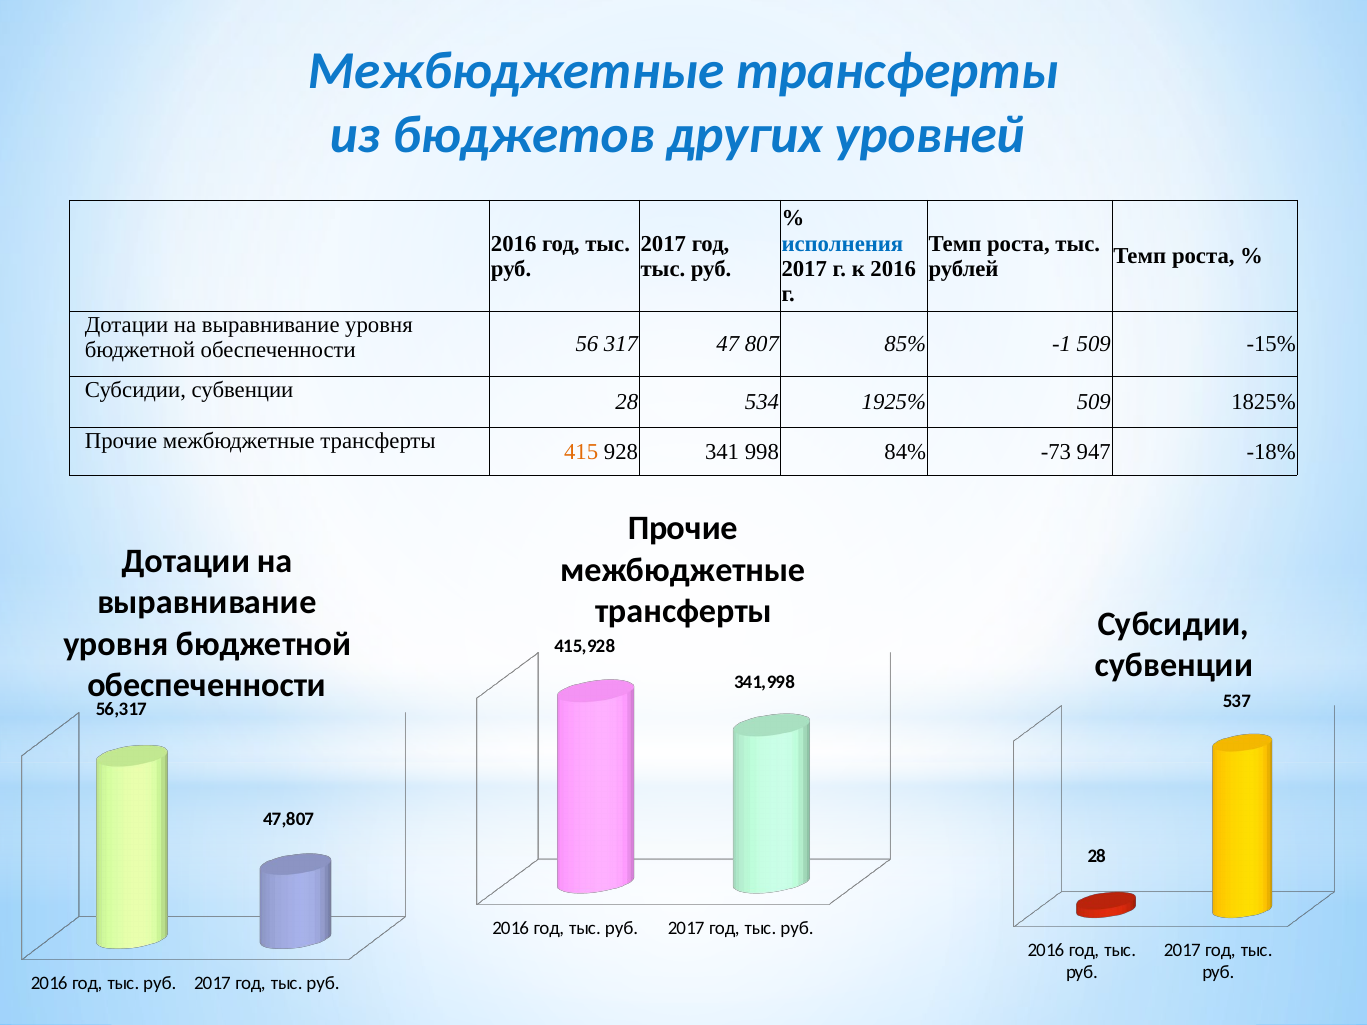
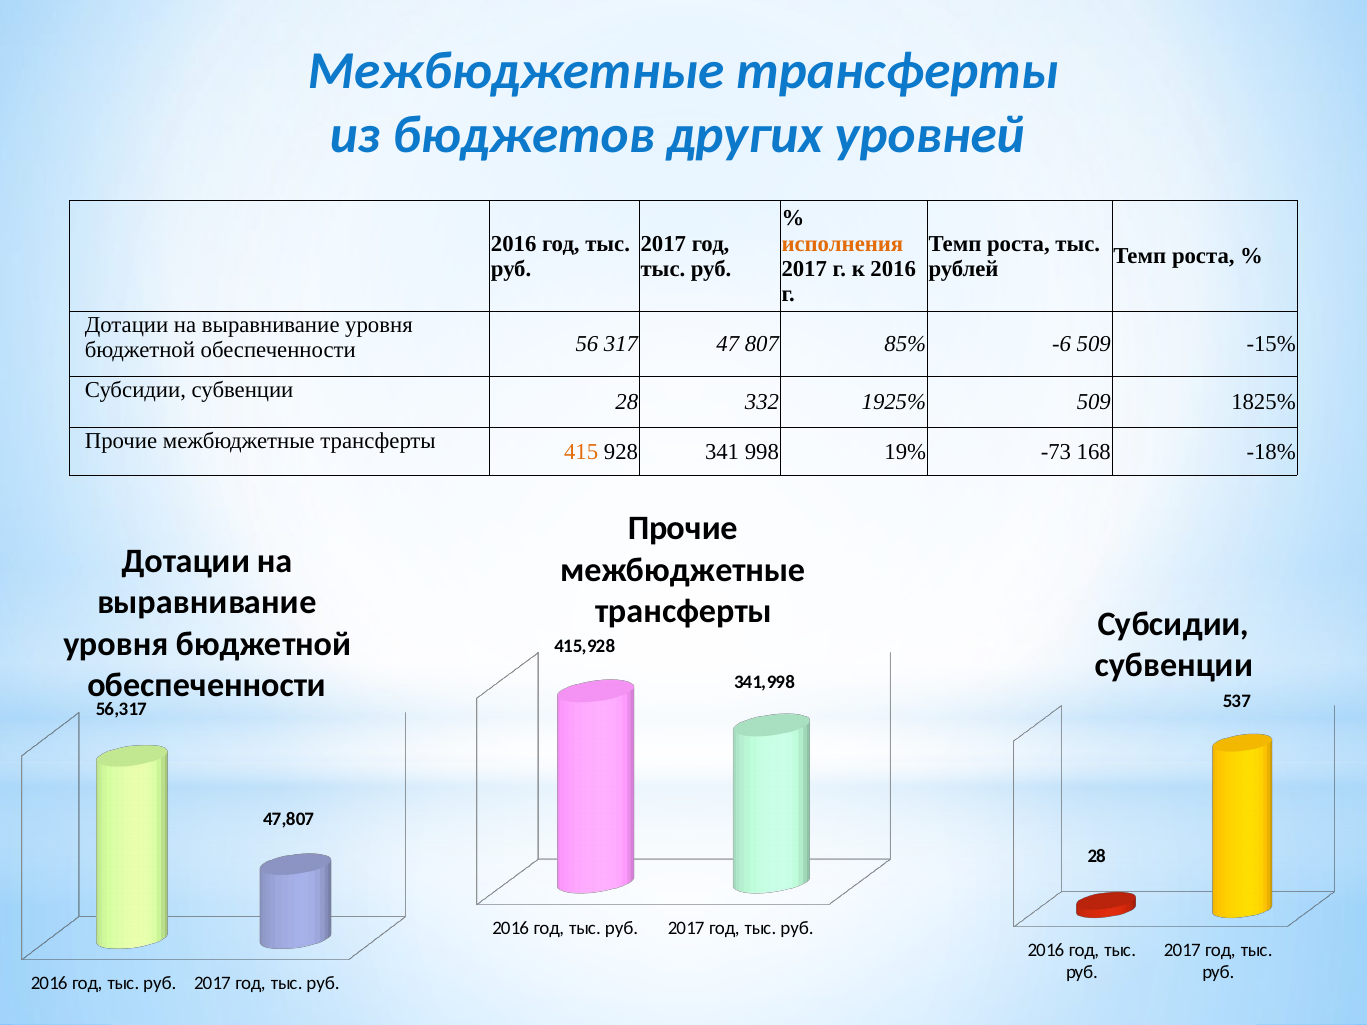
исполнения colour: blue -> orange
-1: -1 -> -6
534: 534 -> 332
84%: 84% -> 19%
947: 947 -> 168
